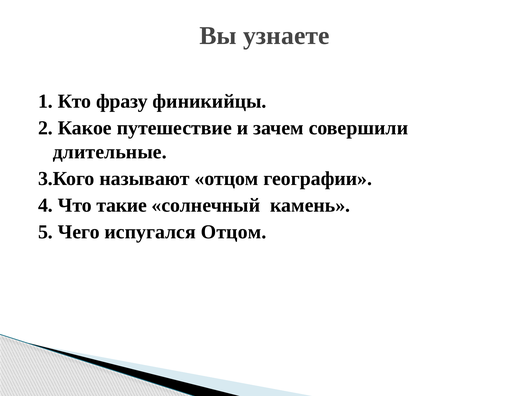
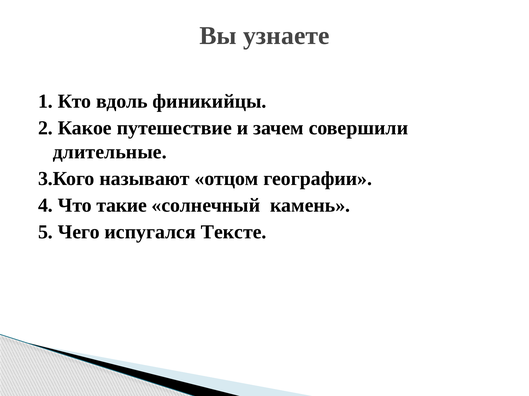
фразу: фразу -> вдоль
испугался Отцом: Отцом -> Тексте
